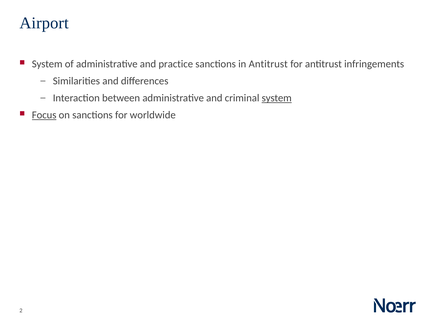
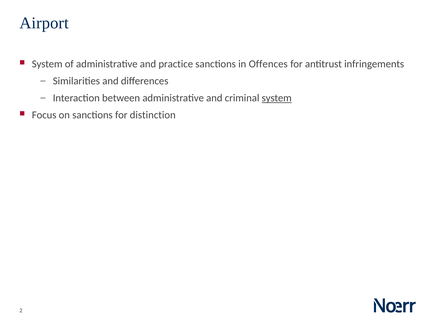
in Antitrust: Antitrust -> Offences
Focus underline: present -> none
worldwide: worldwide -> distinction
